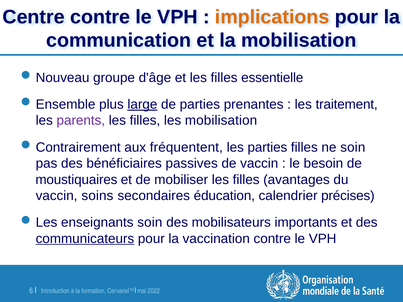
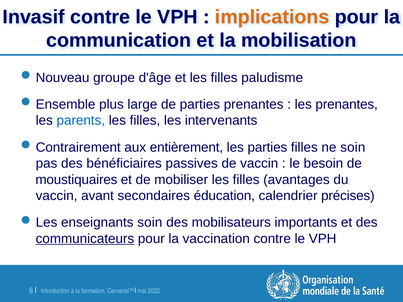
Centre: Centre -> Invasif
essentielle: essentielle -> paludisme
large underline: present -> none
les traitement: traitement -> prenantes
parents colour: purple -> blue
les mobilisation: mobilisation -> intervenants
fréquentent: fréquentent -> entièrement
soins: soins -> avant
